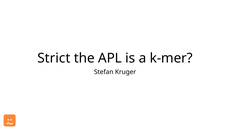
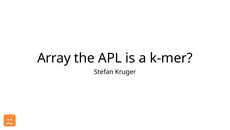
Strict: Strict -> Array
